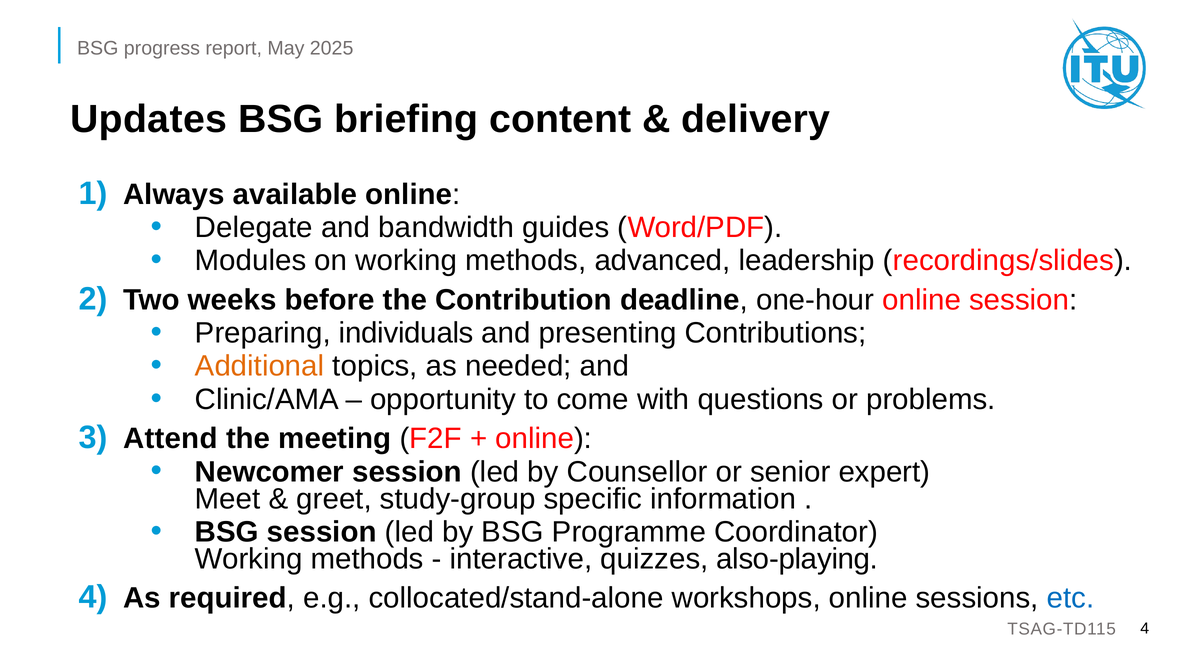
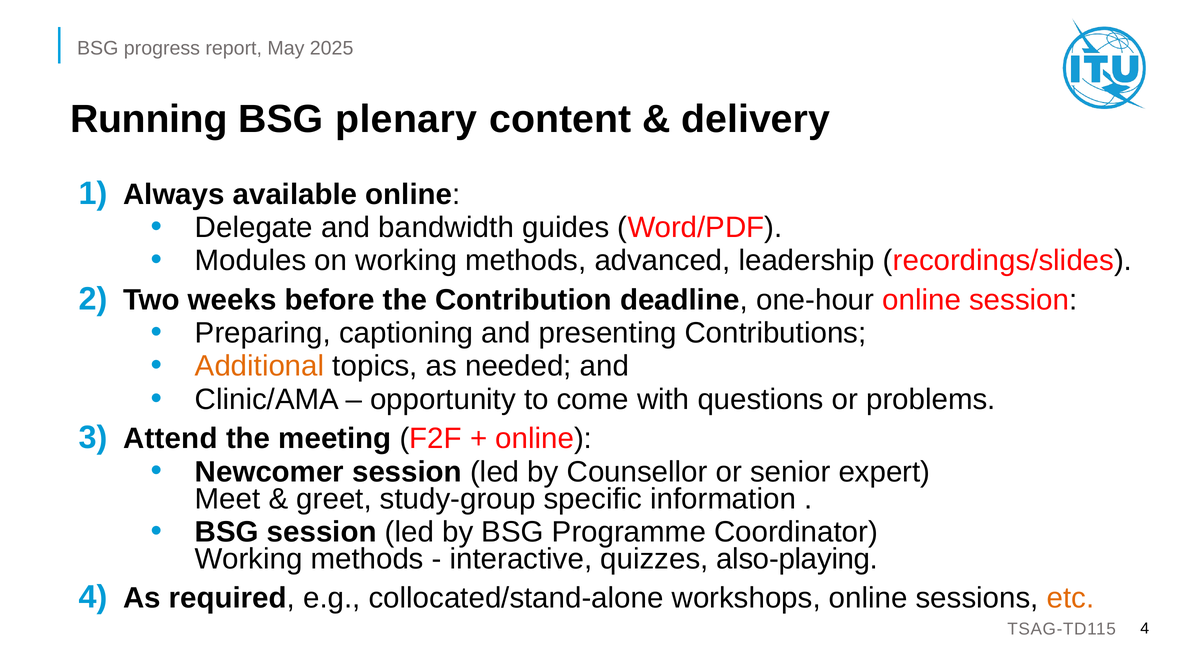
Updates: Updates -> Running
briefing: briefing -> plenary
individuals: individuals -> captioning
etc colour: blue -> orange
